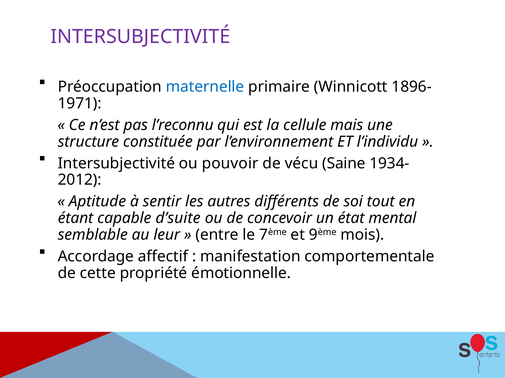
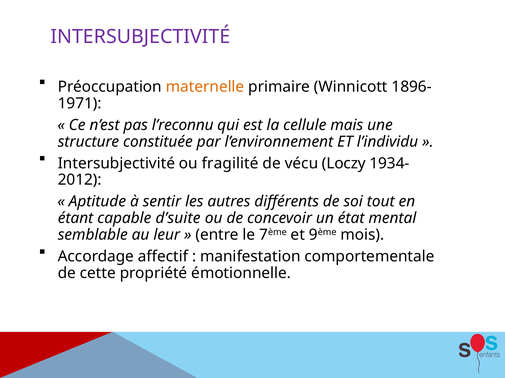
maternelle colour: blue -> orange
pouvoir: pouvoir -> fragilité
Saine: Saine -> Loczy
